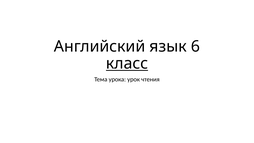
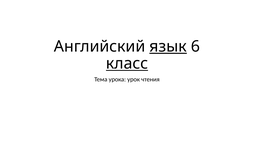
язык underline: none -> present
